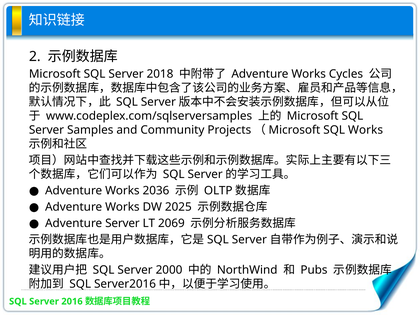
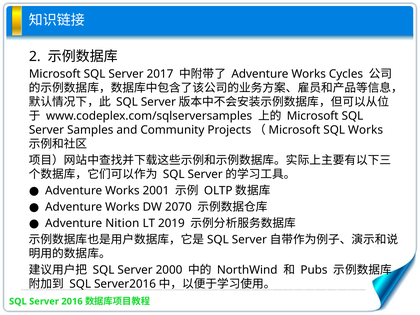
2018: 2018 -> 2017
2036: 2036 -> 2001
2025: 2025 -> 2070
Adventure Server: Server -> Nition
2069: 2069 -> 2019
